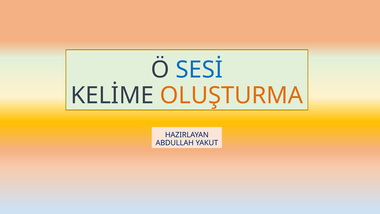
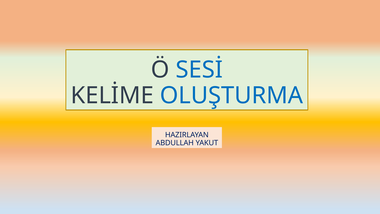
OLUŞTURMA colour: orange -> blue
